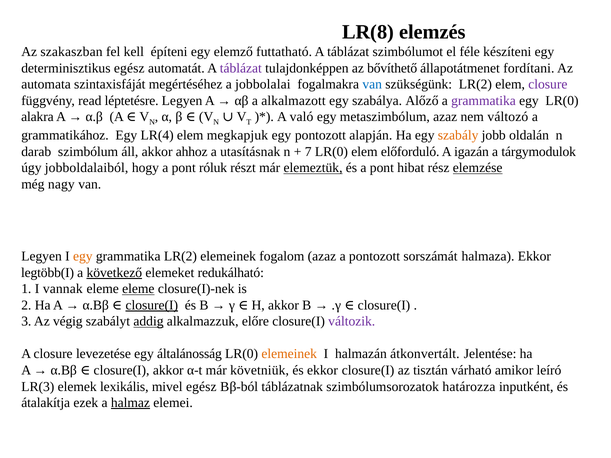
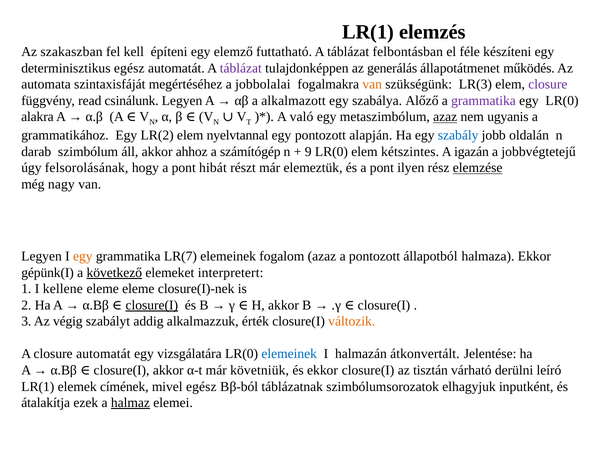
LR(8 at (368, 32): LR(8 -> LR(1
szimbólumot: szimbólumot -> felbontásban
bővíthető: bővíthető -> generálás
fordítani: fordítani -> működés
van at (372, 84) colour: blue -> orange
szükségünk LR(2: LR(2 -> LR(3
léptetésre: léptetésre -> csinálunk
azaz at (445, 117) underline: none -> present
változó: változó -> ugyanis
LR(4: LR(4 -> LR(2
megkapjuk: megkapjuk -> nyelvtannal
szabály colour: orange -> blue
utasításnak: utasításnak -> számítógép
7: 7 -> 9
előforduló: előforduló -> kétszintes
tárgymodulok: tárgymodulok -> jobbvégtetejű
jobboldalaiból: jobboldalaiból -> felsorolásának
róluk: róluk -> hibát
elemeztük underline: present -> none
hibat: hibat -> ilyen
grammatika LR(2: LR(2 -> LR(7
sorszámát: sorszámát -> állapotból
legtöbb(I: legtöbb(I -> gépünk(I
redukálható: redukálható -> interpretert
vannak: vannak -> kellene
eleme at (138, 289) underline: present -> none
addig underline: present -> none
előre: előre -> érték
változik colour: purple -> orange
closure levezetése: levezetése -> automatát
általánosság: általánosság -> vizsgálatára
elemeinek at (289, 354) colour: orange -> blue
amikor: amikor -> derülni
LR(3 at (38, 387): LR(3 -> LR(1
lexikális: lexikális -> címének
határozza: határozza -> elhagyjuk
